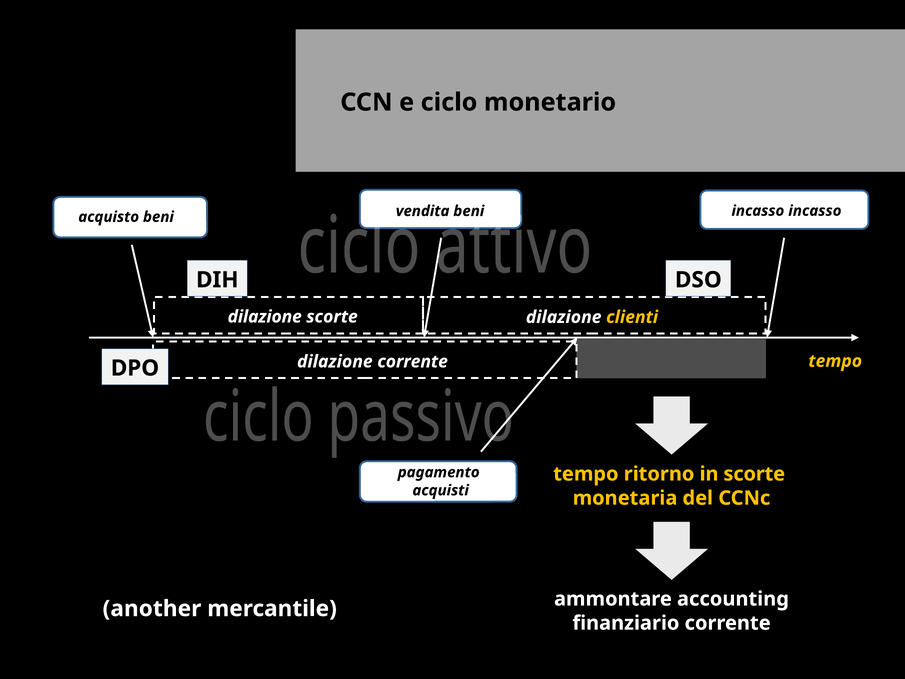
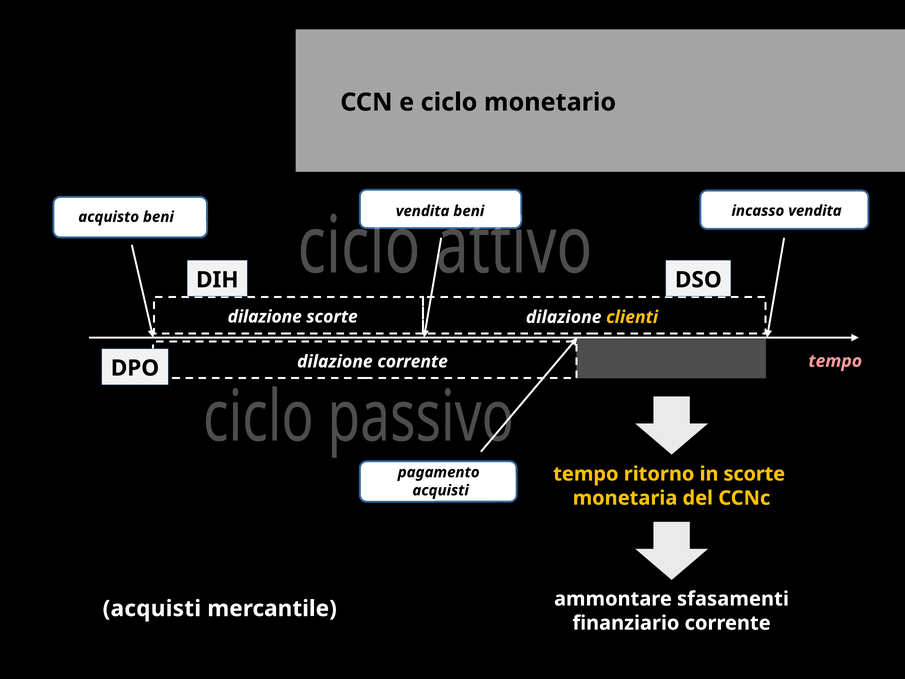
incasso incasso: incasso -> vendita
tempo at (835, 361) colour: yellow -> pink
accounting: accounting -> sfasamenti
another at (152, 608): another -> acquisti
